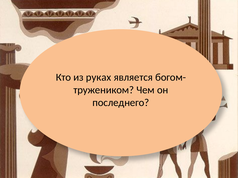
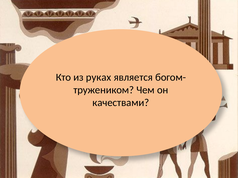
последнего: последнего -> качествами
